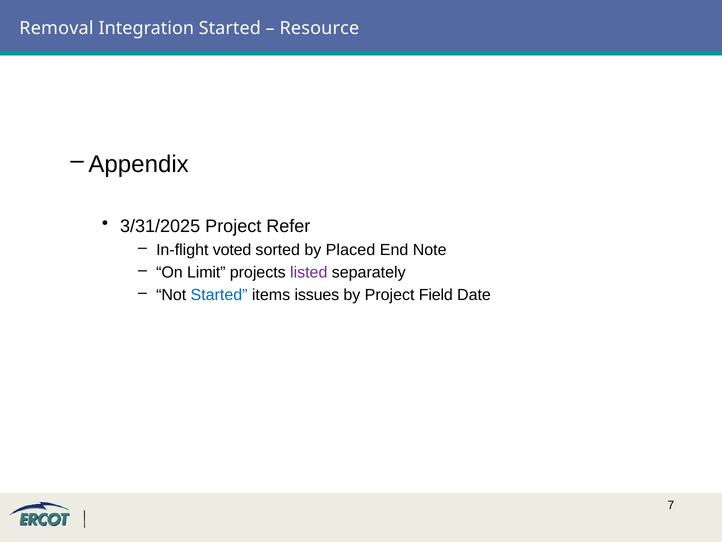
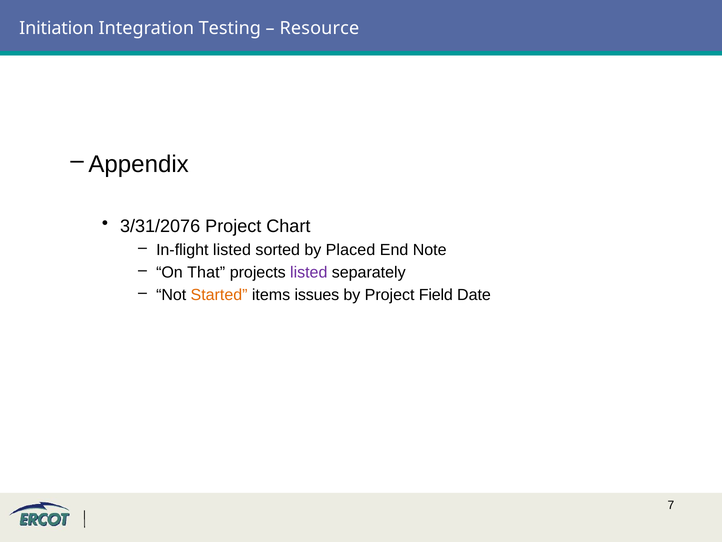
Removal: Removal -> Initiation
Integration Started: Started -> Testing
3/31/2025: 3/31/2025 -> 3/31/2076
Refer: Refer -> Chart
In-flight voted: voted -> listed
Limit: Limit -> That
Started at (219, 295) colour: blue -> orange
